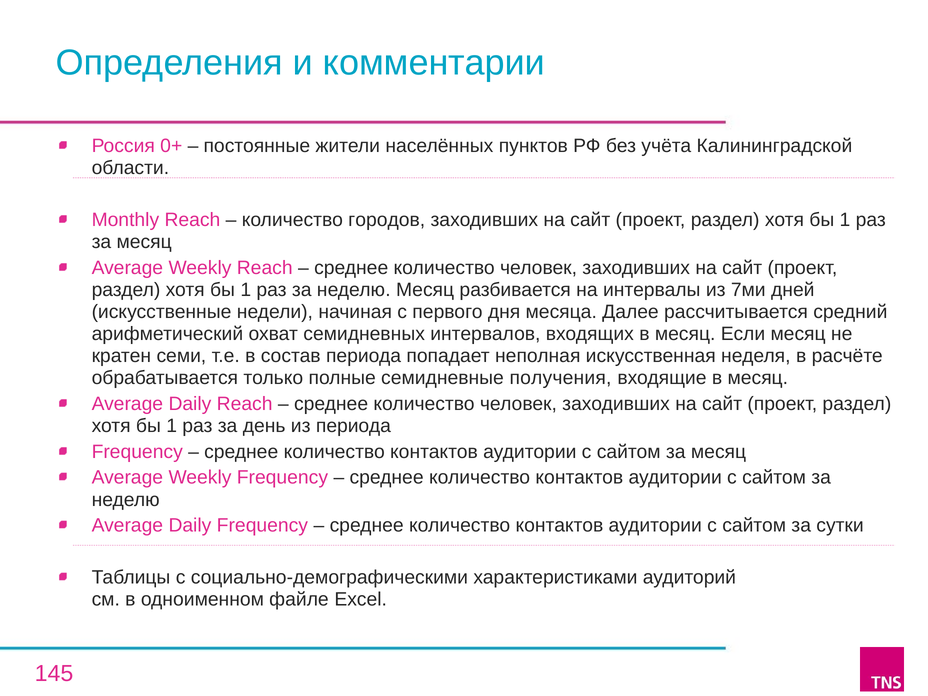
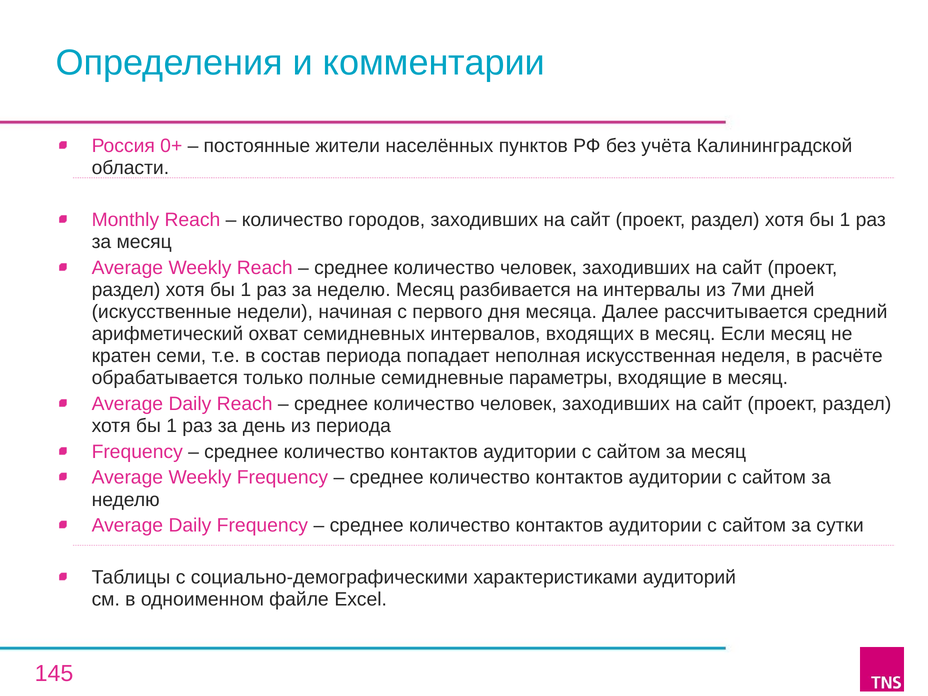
получения: получения -> параметры
